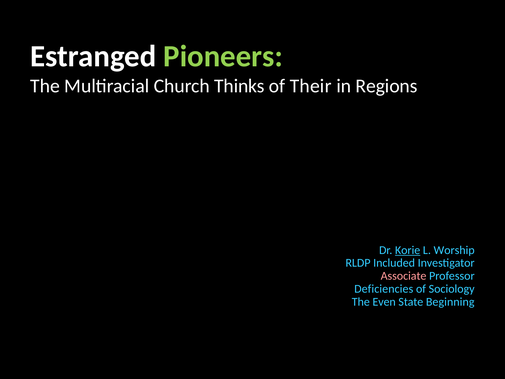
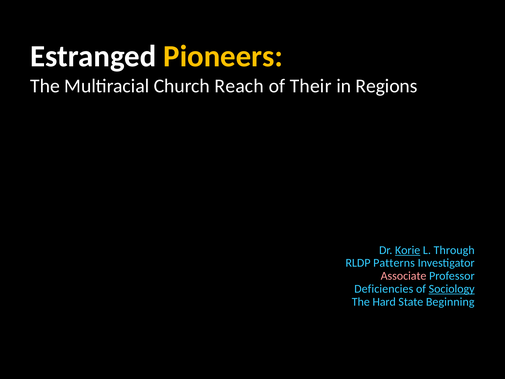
Pioneers colour: light green -> yellow
Thinks: Thinks -> Reach
Worship: Worship -> Through
Included: Included -> Patterns
Sociology underline: none -> present
Even: Even -> Hard
